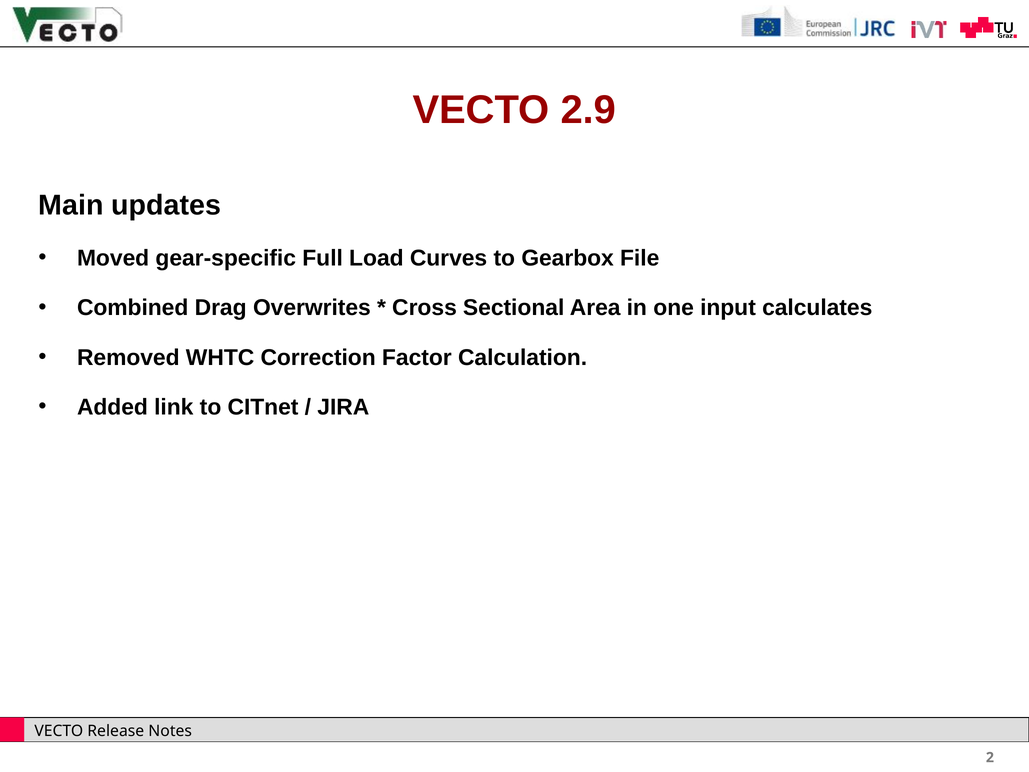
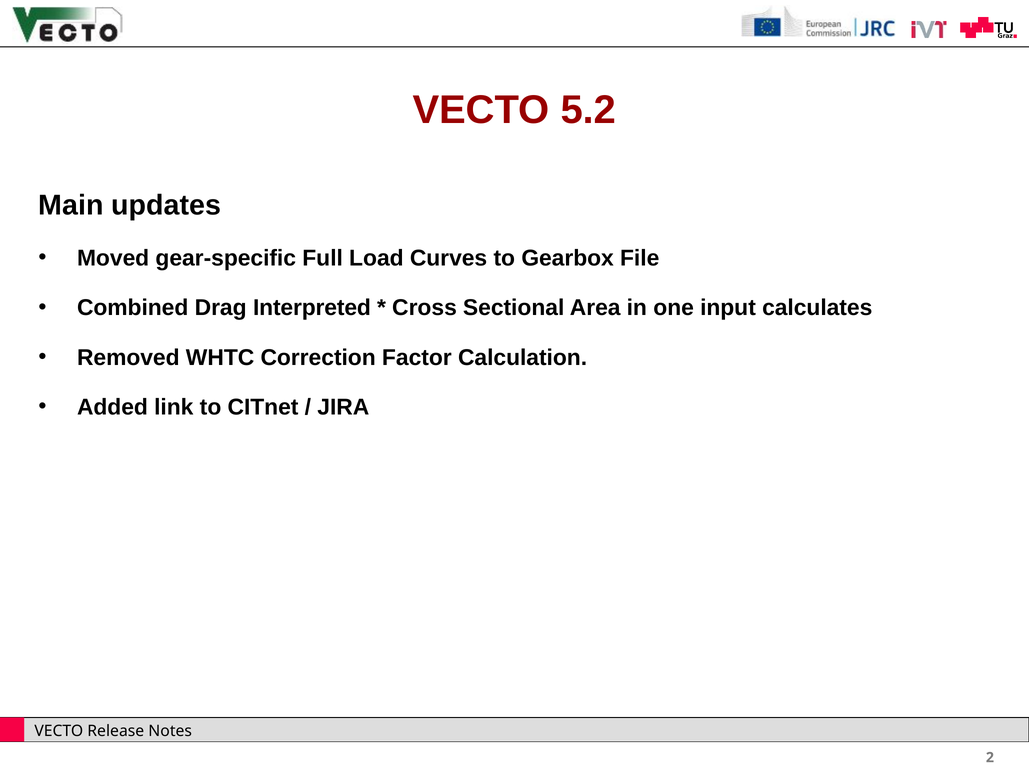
2.9: 2.9 -> 5.2
Overwrites: Overwrites -> Interpreted
